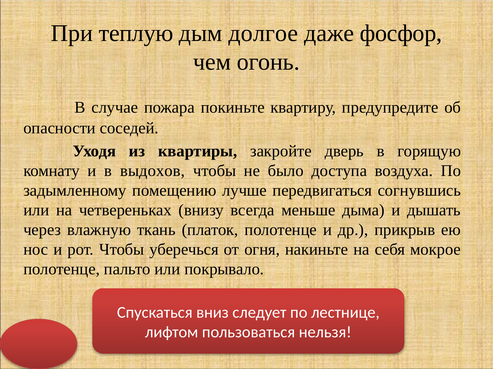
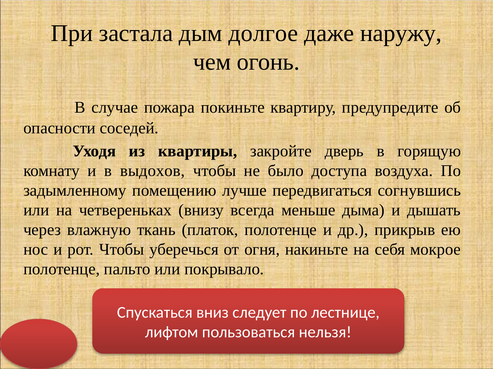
теплую: теплую -> застала
фосфор: фосфор -> наружу
